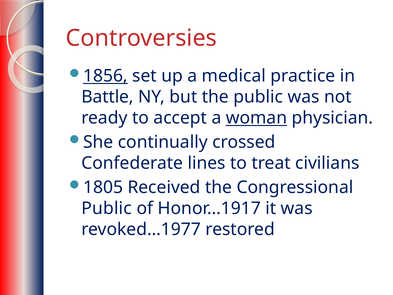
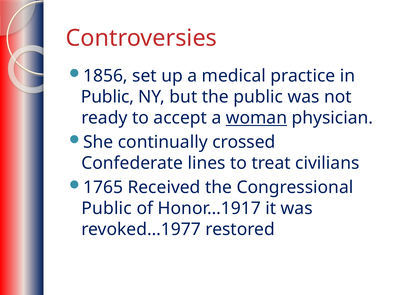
1856 underline: present -> none
Battle at (107, 97): Battle -> Public
1805: 1805 -> 1765
